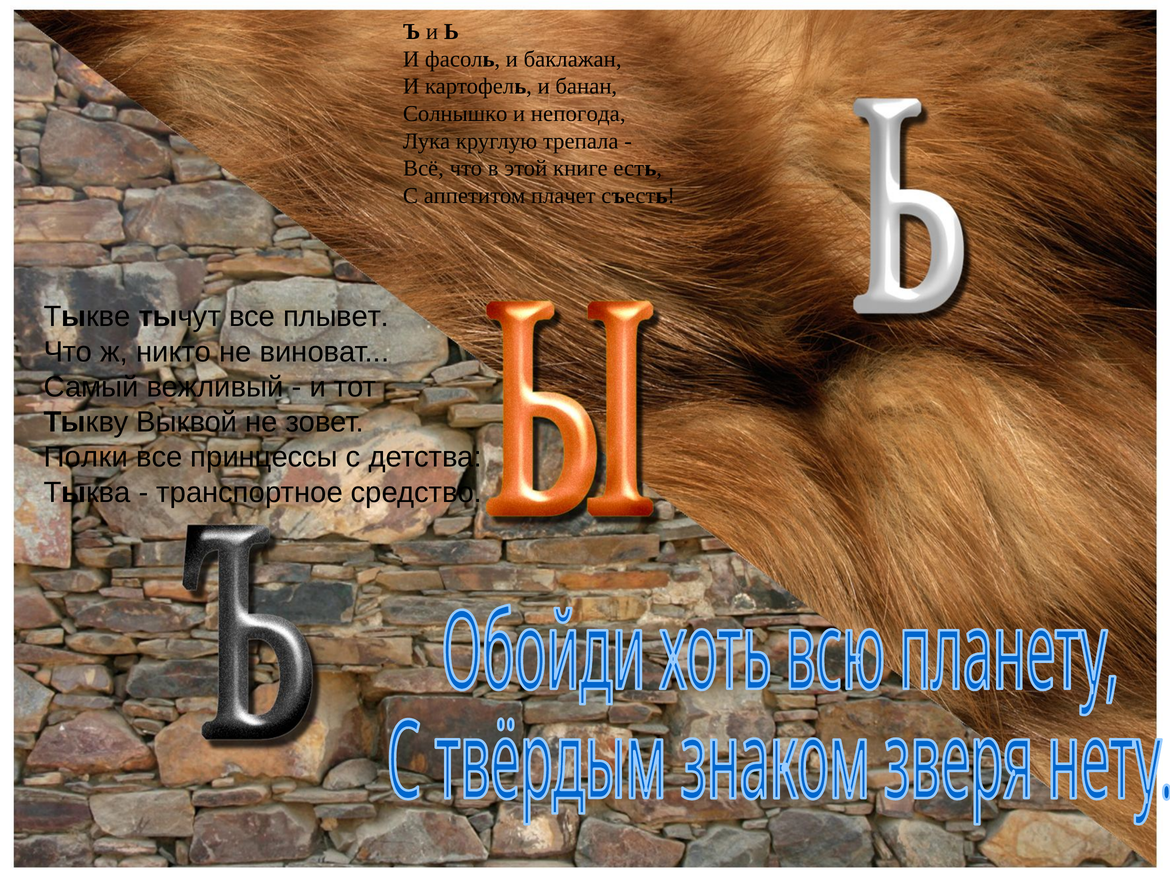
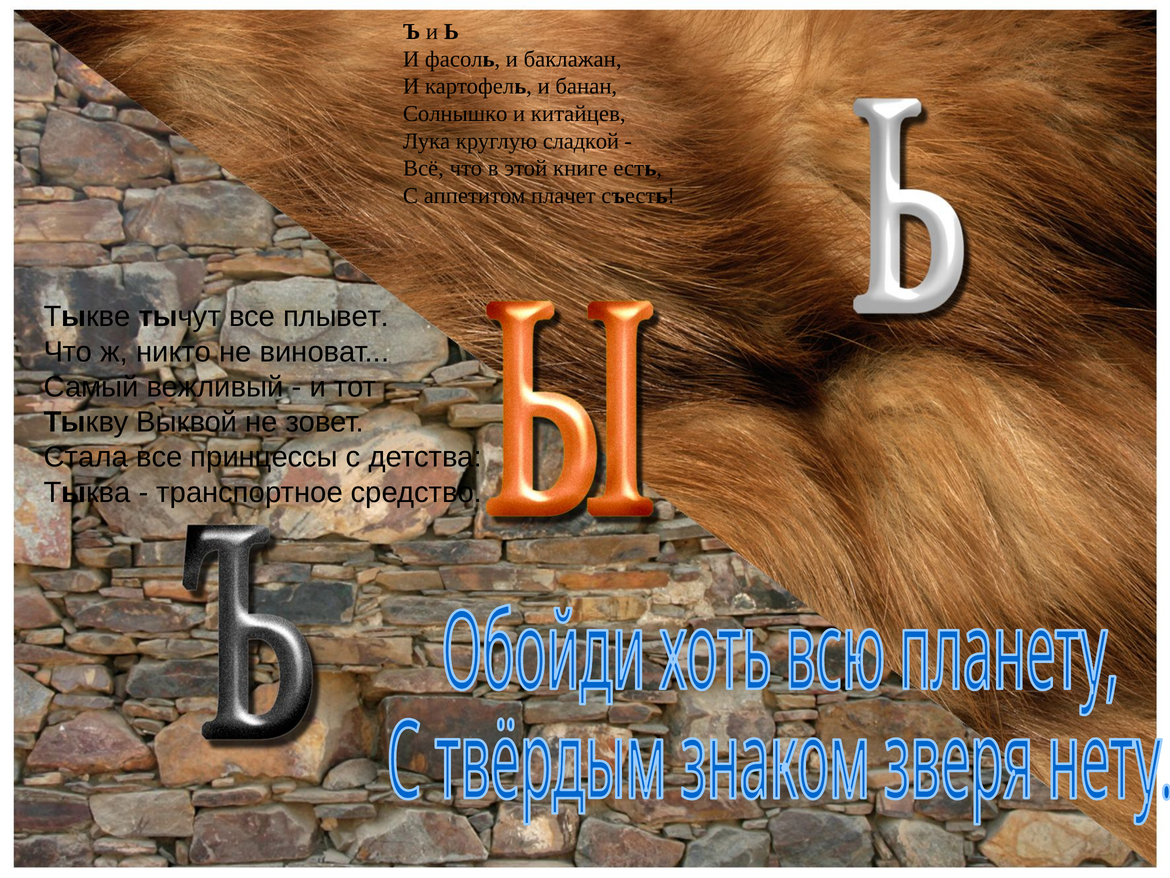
непогода: непогода -> китайцев
трепала: трепала -> сладкой
Полки: Полки -> Стала
